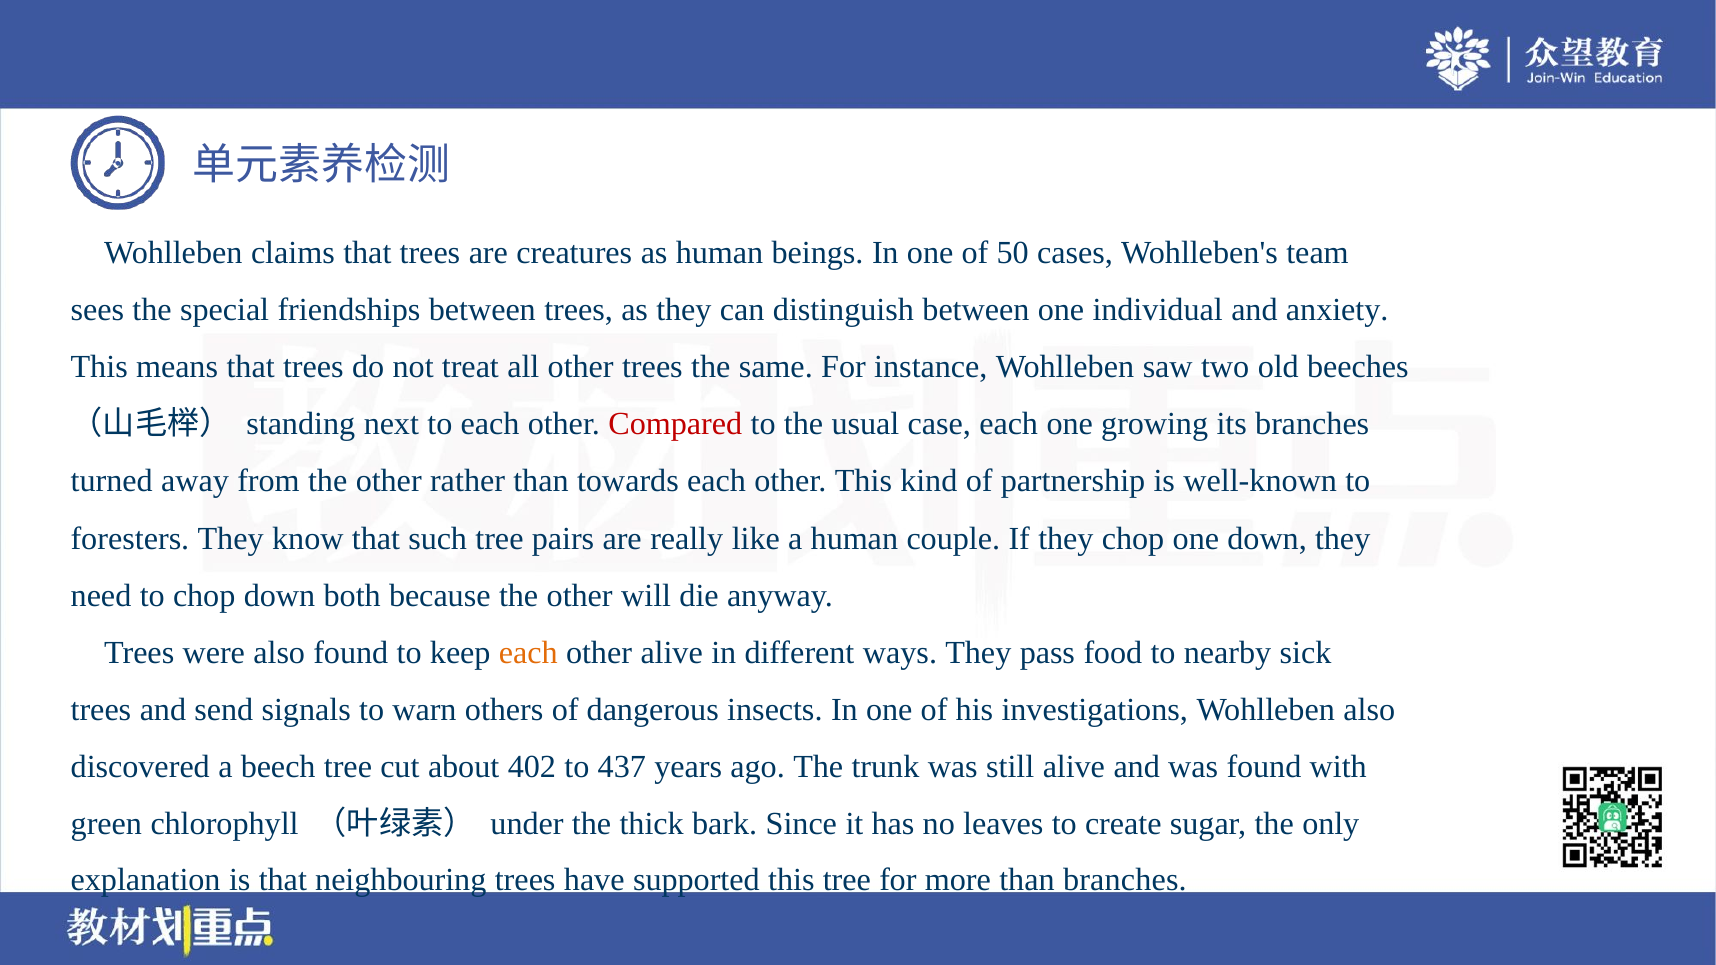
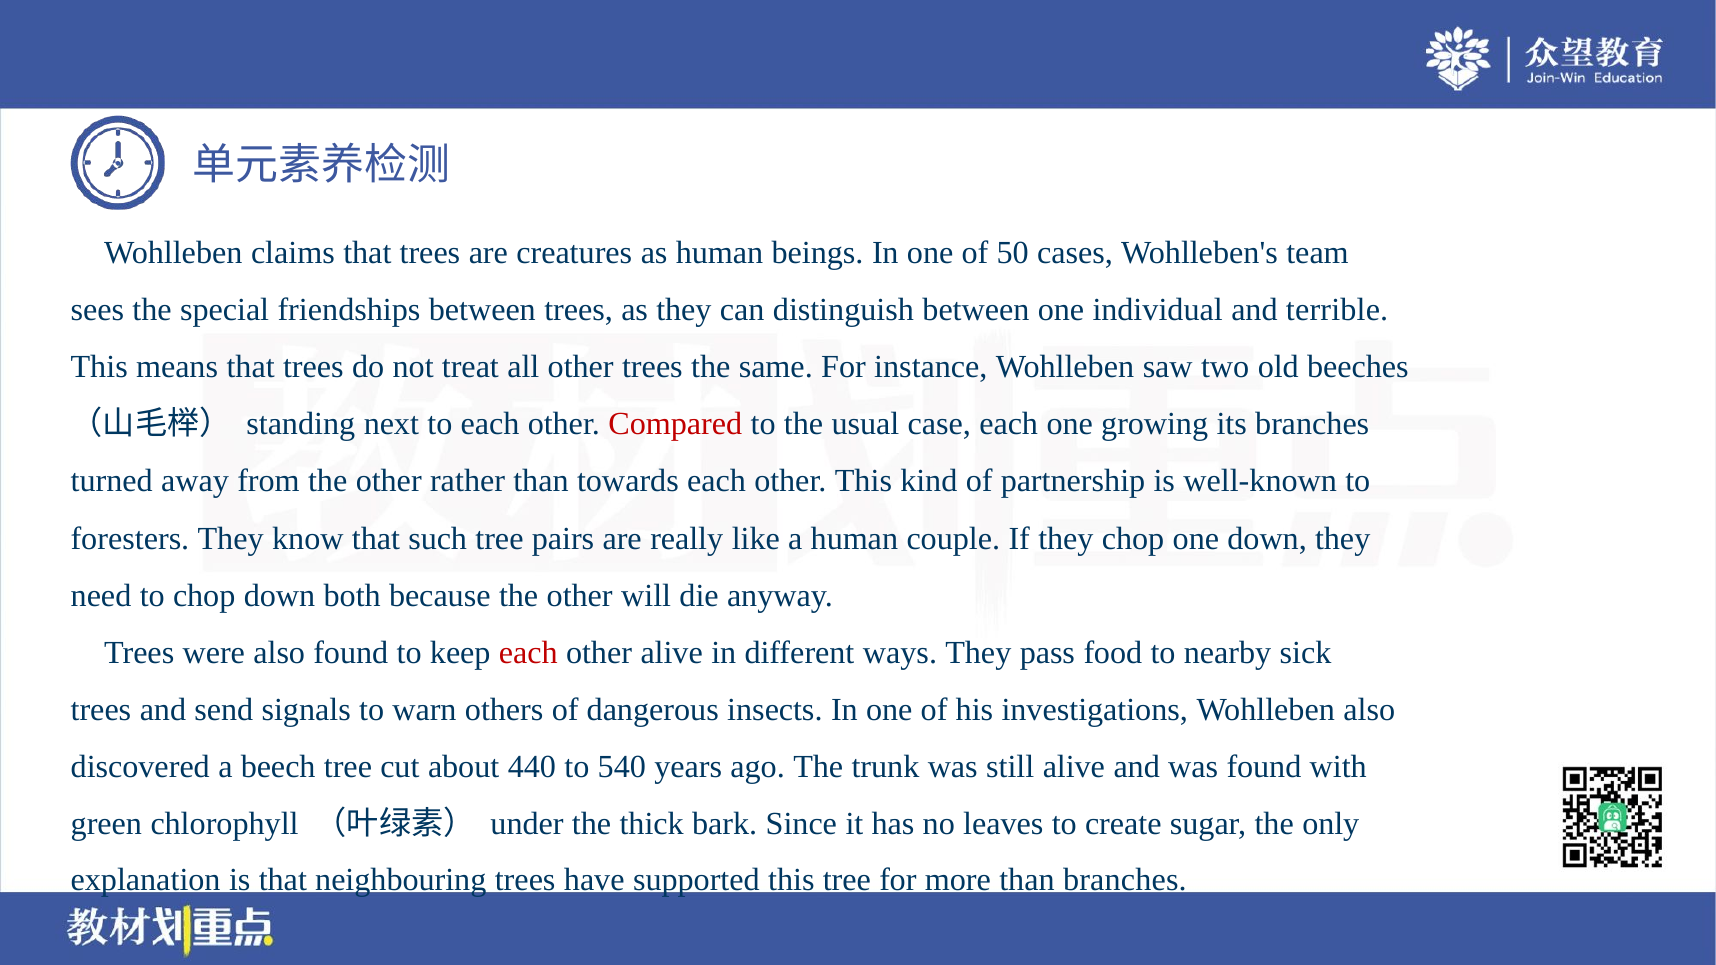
anxiety: anxiety -> terrible
each at (528, 653) colour: orange -> red
402: 402 -> 440
437: 437 -> 540
